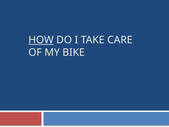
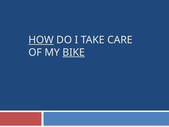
BIKE underline: none -> present
